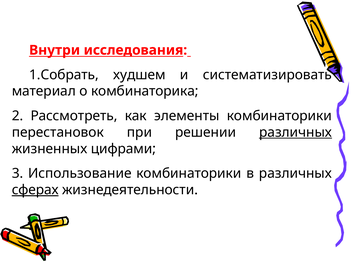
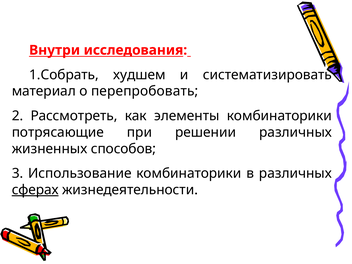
комбинаторика: комбинаторика -> перепробовать
перестановок: перестановок -> потрясающие
различных at (296, 132) underline: present -> none
цифрами: цифрами -> способов
